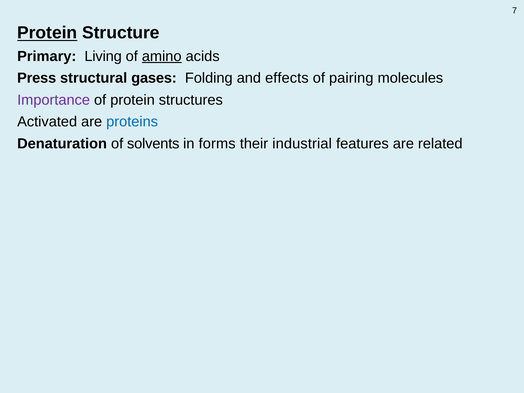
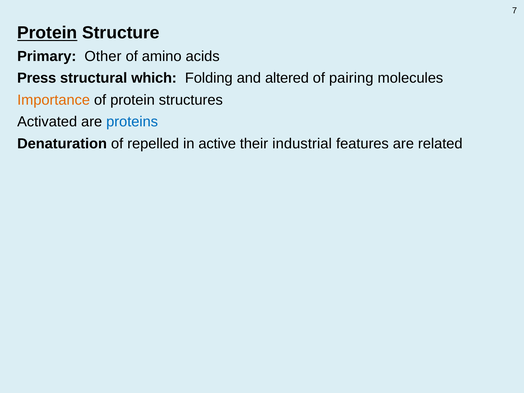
Living: Living -> Other
amino underline: present -> none
gases: gases -> which
effects: effects -> altered
Importance colour: purple -> orange
solvents: solvents -> repelled
forms: forms -> active
